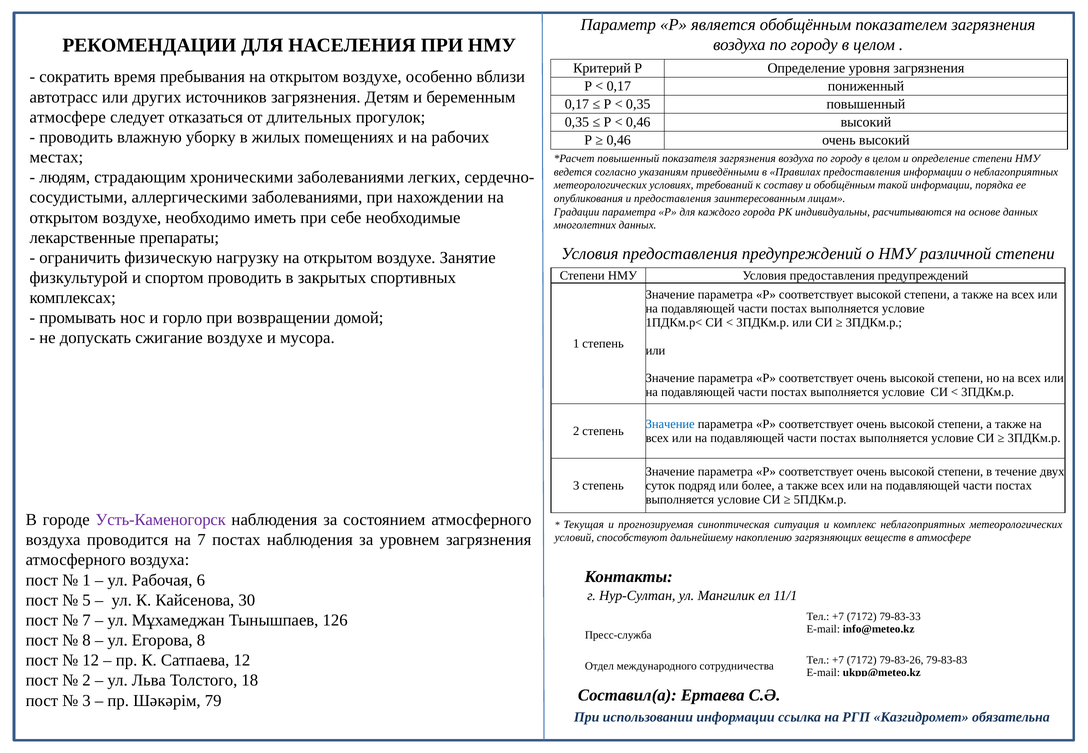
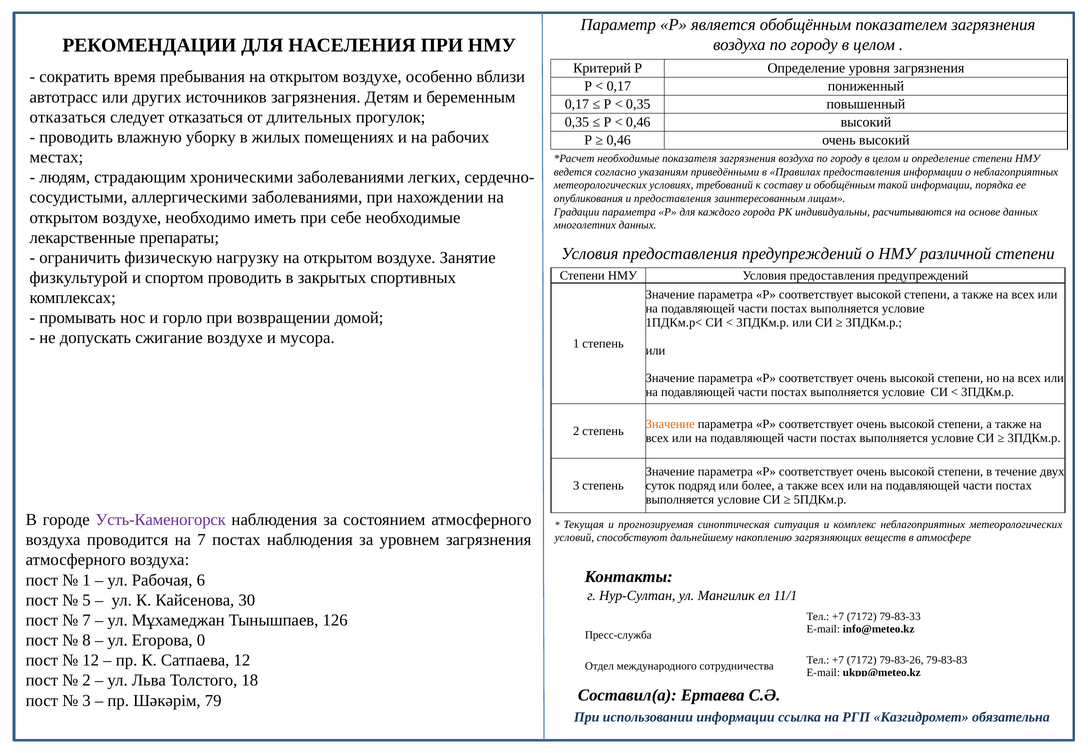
атмосфере at (68, 117): атмосфере -> отказаться
повышенный at (628, 159): повышенный -> необходимые
Значение at (670, 424) colour: blue -> orange
Егорова 8: 8 -> 0
